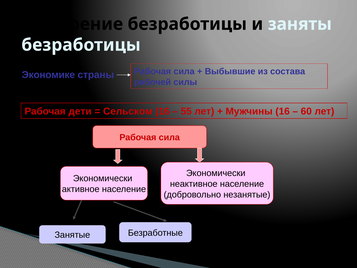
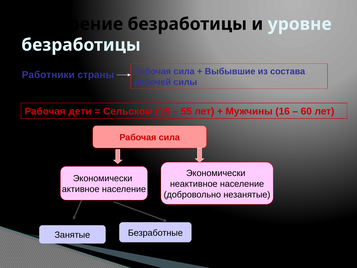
заняты: заняты -> уровне
Экономике: Экономике -> Работники
